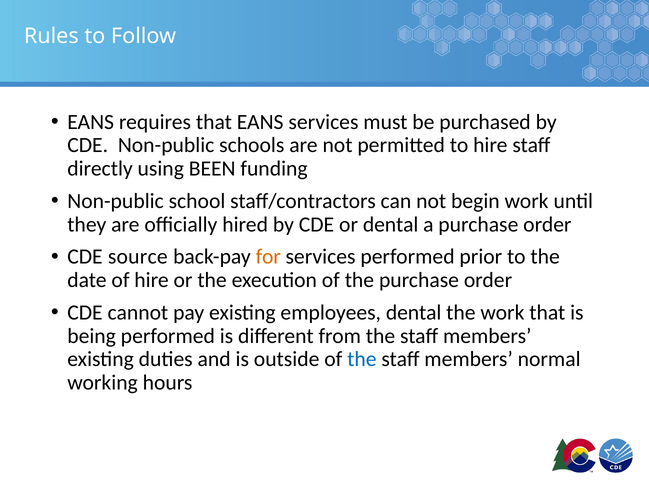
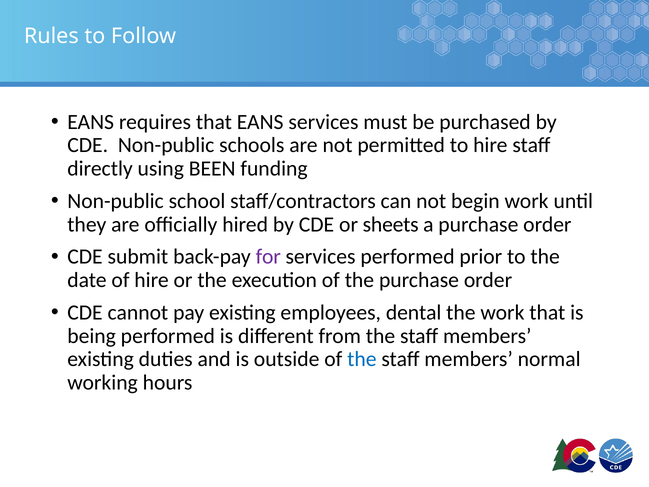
or dental: dental -> sheets
source: source -> submit
for colour: orange -> purple
